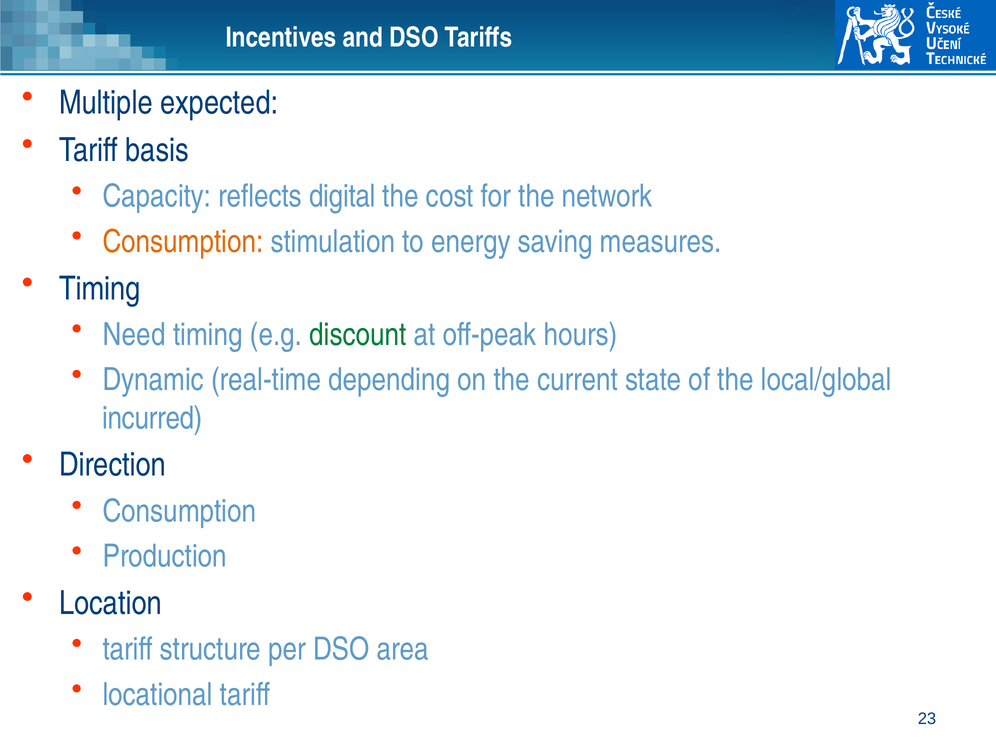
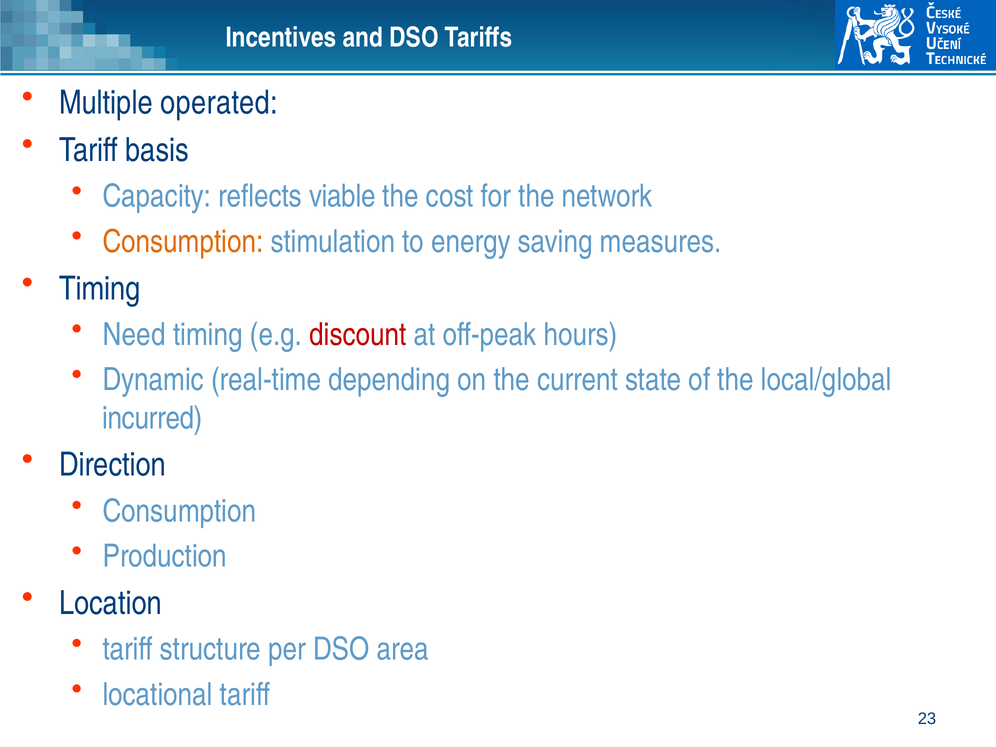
expected: expected -> operated
digital: digital -> viable
discount colour: green -> red
